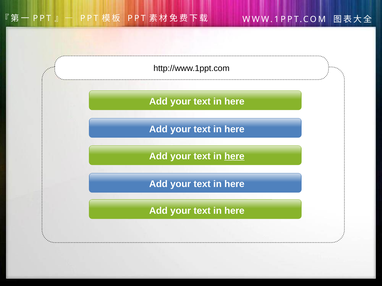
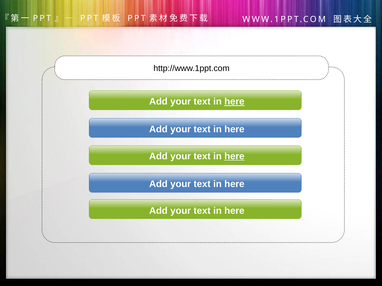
here at (234, 102) underline: none -> present
